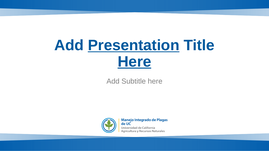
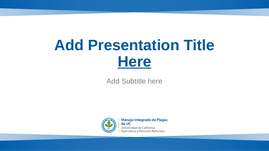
Presentation underline: present -> none
